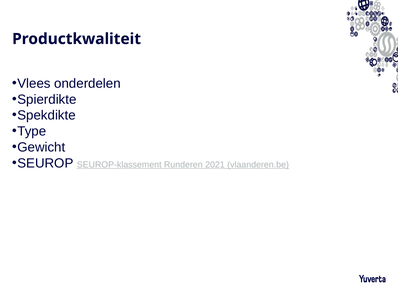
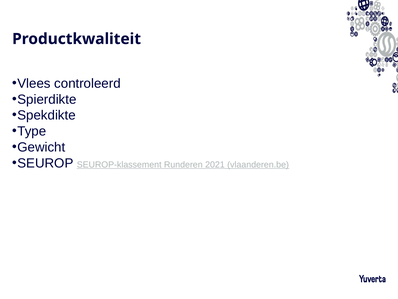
onderdelen: onderdelen -> controleerd
